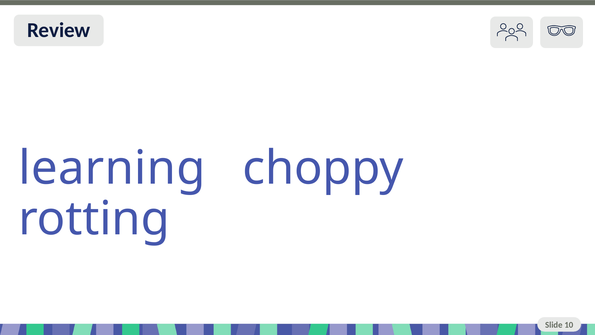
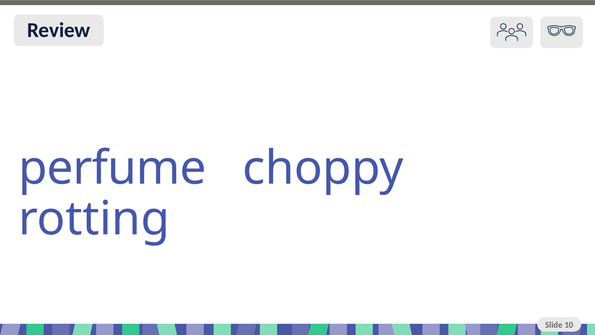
learning: learning -> perfume
